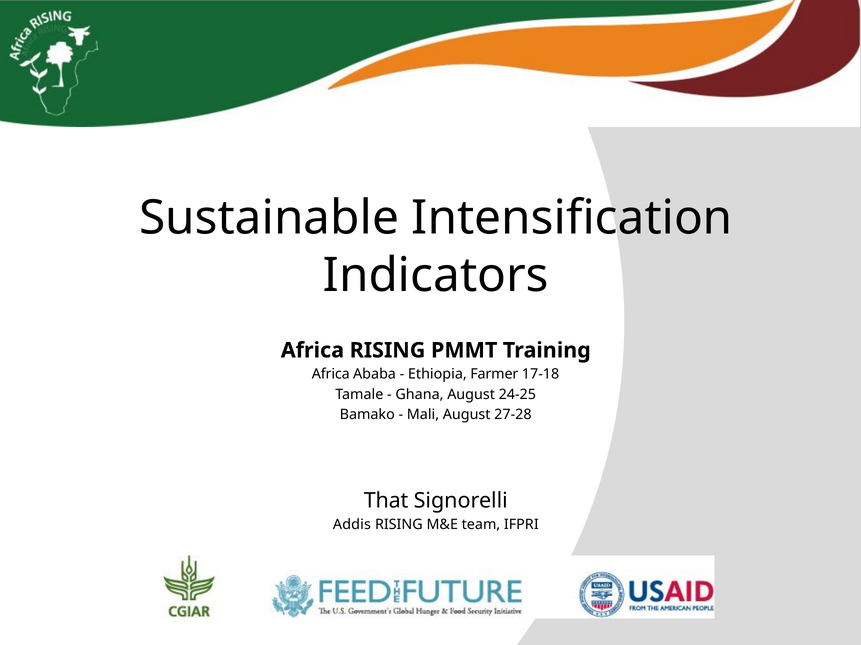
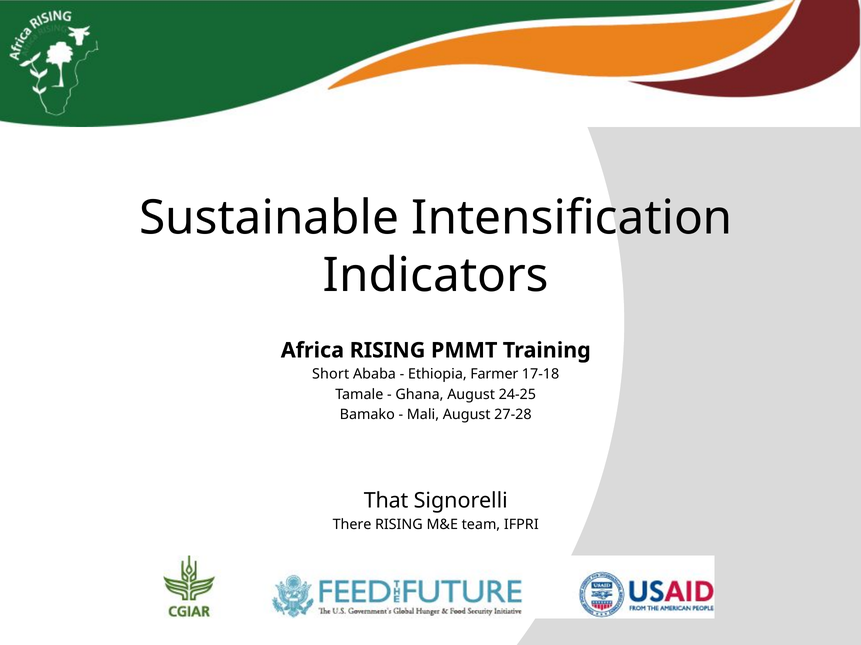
Africa at (331, 375): Africa -> Short
Addis: Addis -> There
